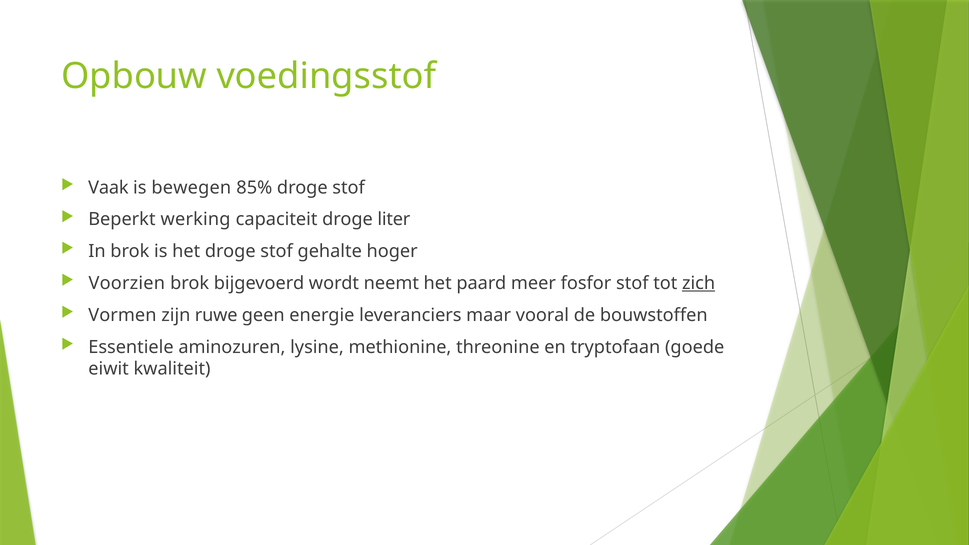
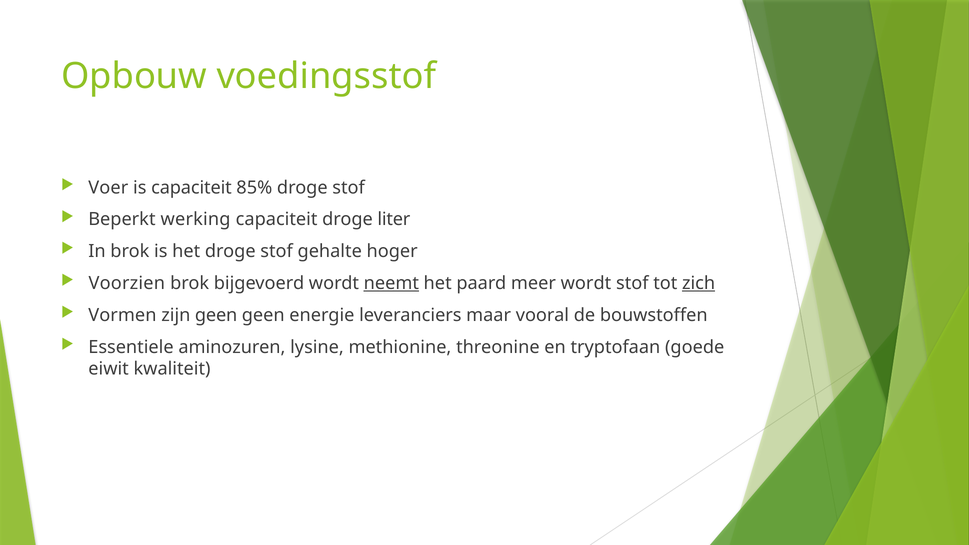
Vaak: Vaak -> Voer
is bewegen: bewegen -> capaciteit
neemt underline: none -> present
meer fosfor: fosfor -> wordt
zijn ruwe: ruwe -> geen
